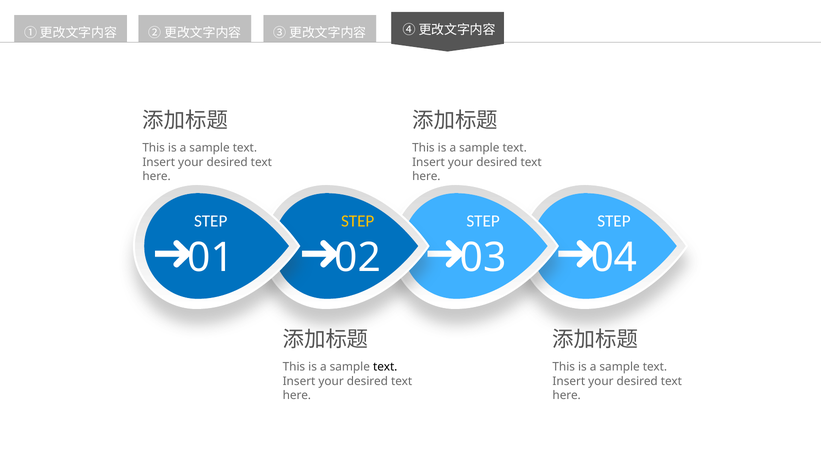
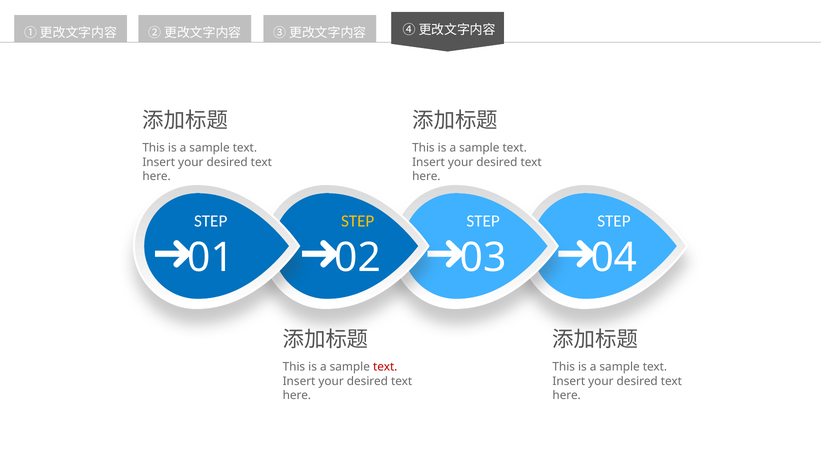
text at (385, 367) colour: black -> red
